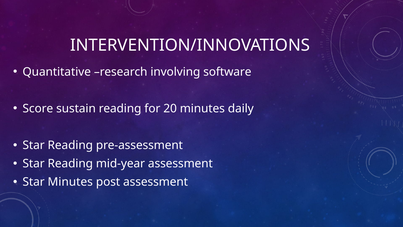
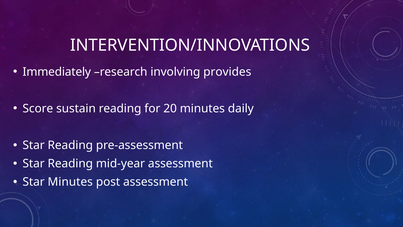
Quantitative: Quantitative -> Immediately
software: software -> provides
